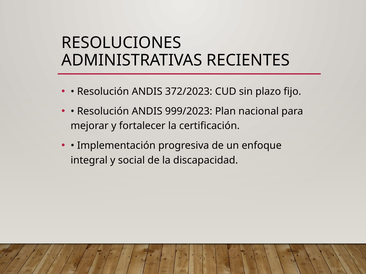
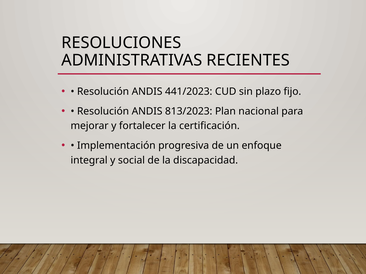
372/2023: 372/2023 -> 441/2023
999/2023: 999/2023 -> 813/2023
